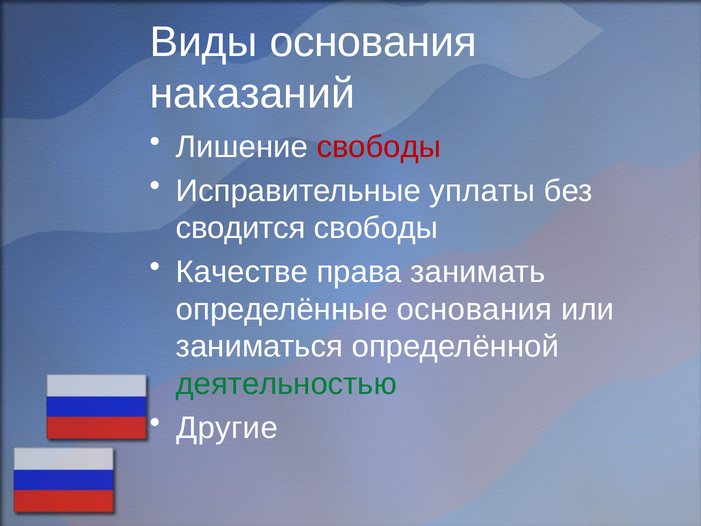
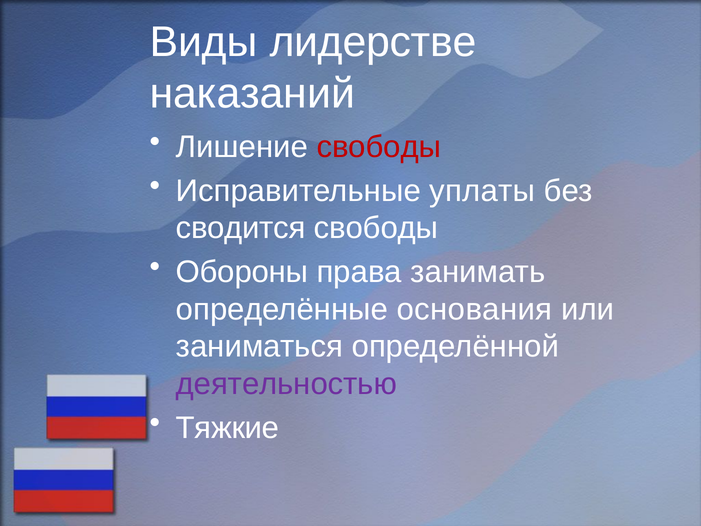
Виды основания: основания -> лидерстве
Качестве: Качестве -> Обороны
деятельностью colour: green -> purple
Другие: Другие -> Тяжкие
